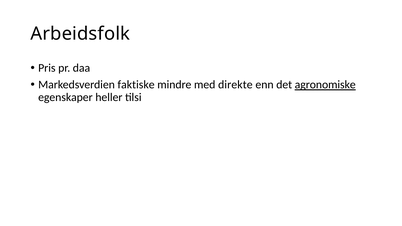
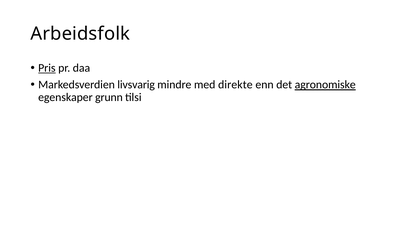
Pris underline: none -> present
faktiske: faktiske -> livsvarig
heller: heller -> grunn
